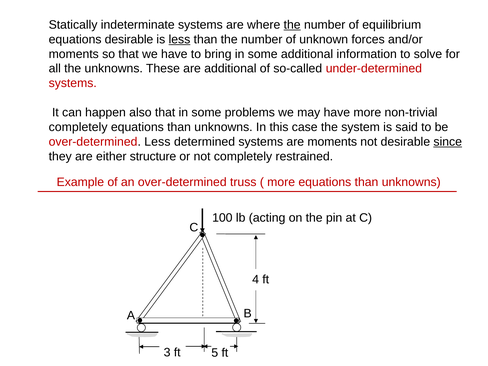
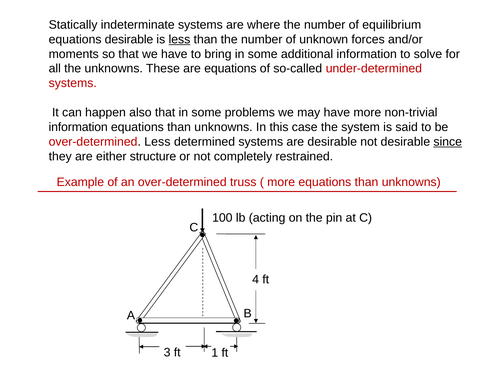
the at (292, 25) underline: present -> none
are additional: additional -> equations
completely at (78, 127): completely -> information
are moments: moments -> desirable
5: 5 -> 1
